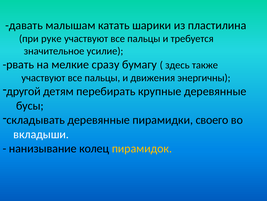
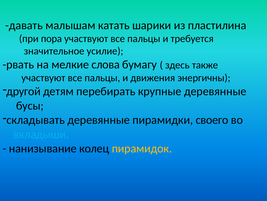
руке: руке -> пора
сразу: сразу -> слова
вкладыши colour: white -> light blue
